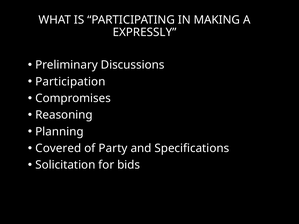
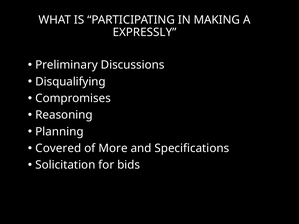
Participation: Participation -> Disqualifying
Party: Party -> More
